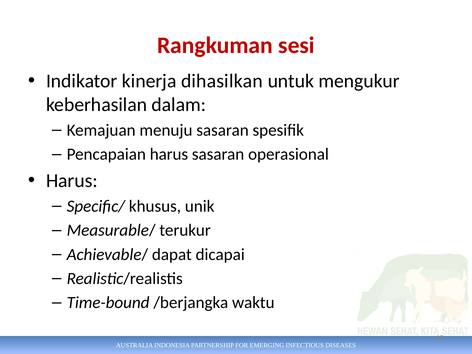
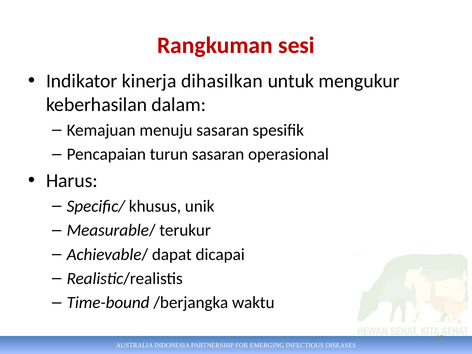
Pencapaian harus: harus -> turun
